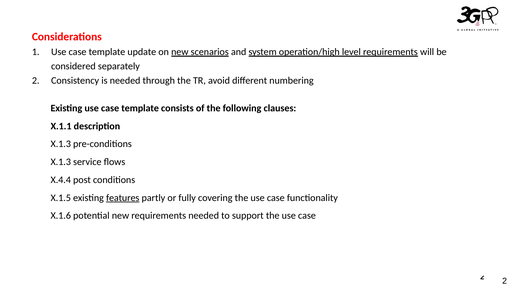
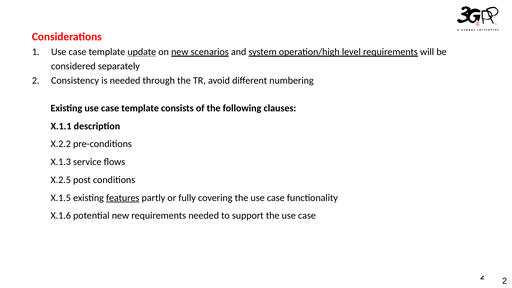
update underline: none -> present
X.1.3 at (61, 144): X.1.3 -> X.2.2
X.4.4: X.4.4 -> X.2.5
